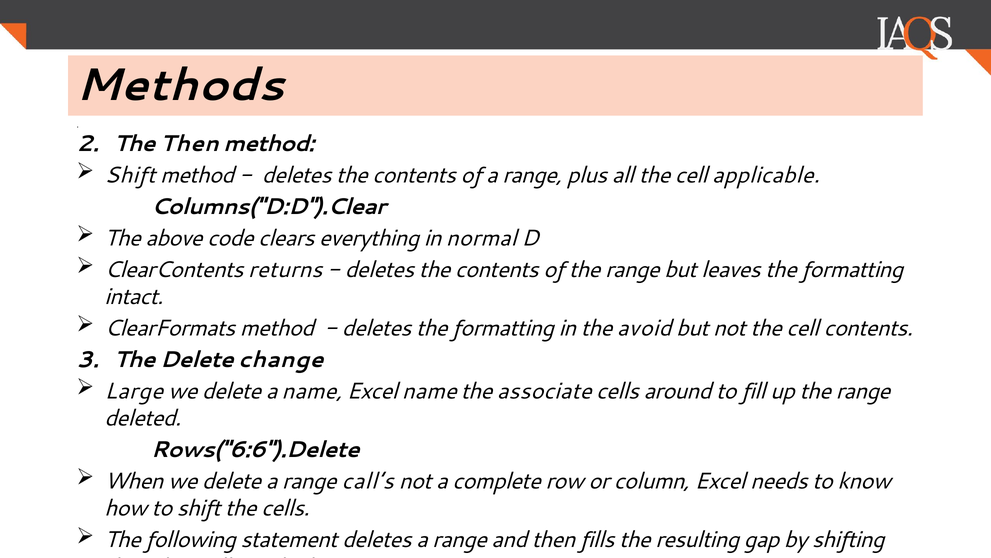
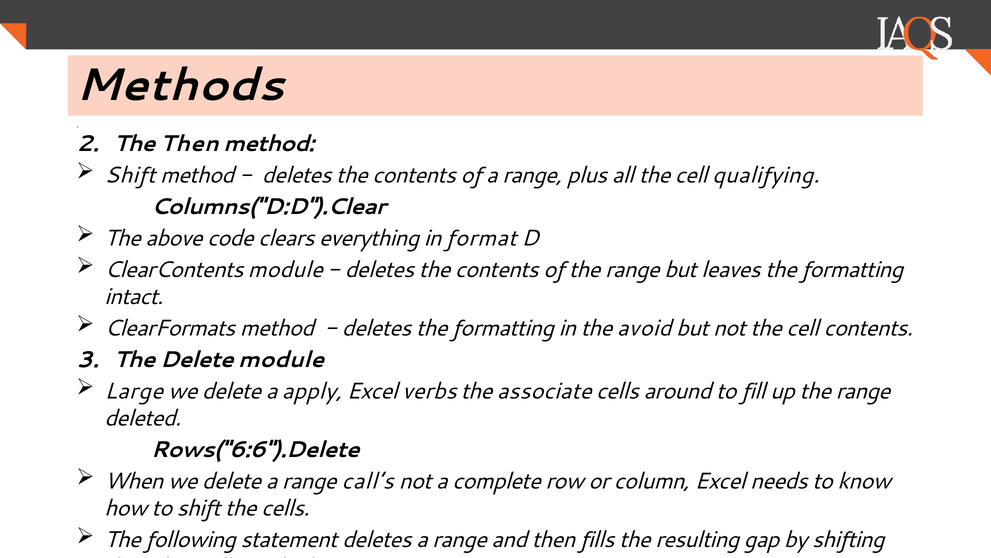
applicable: applicable -> qualifying
normal: normal -> format
ClearContents returns: returns -> module
Delete change: change -> module
a name: name -> apply
Excel name: name -> verbs
